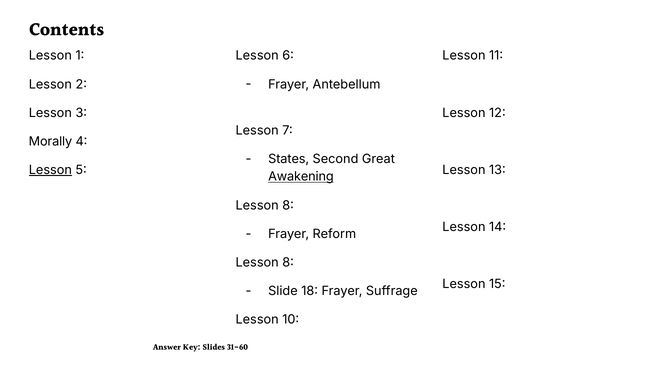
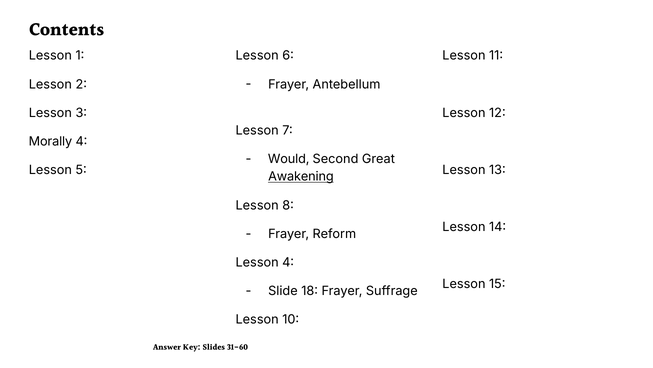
States: States -> Would
Lesson at (50, 170) underline: present -> none
8 at (288, 262): 8 -> 4
